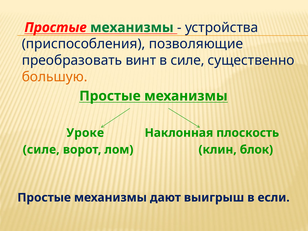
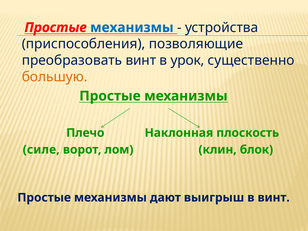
механизмы at (132, 28) colour: green -> blue
в силе: силе -> урок
Уроке: Уроке -> Плечо
в если: если -> винт
